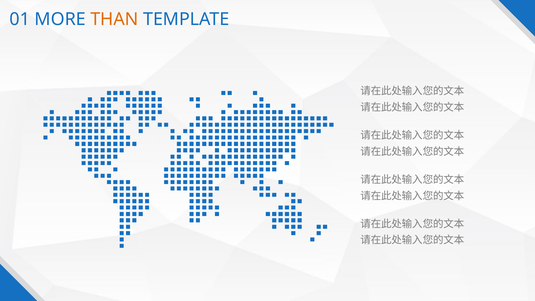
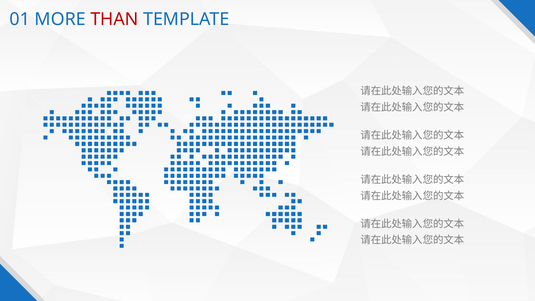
THAN colour: orange -> red
